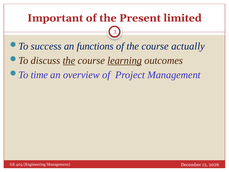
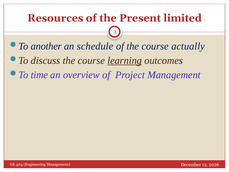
Important: Important -> Resources
success: success -> another
functions: functions -> schedule
the at (69, 60) underline: present -> none
